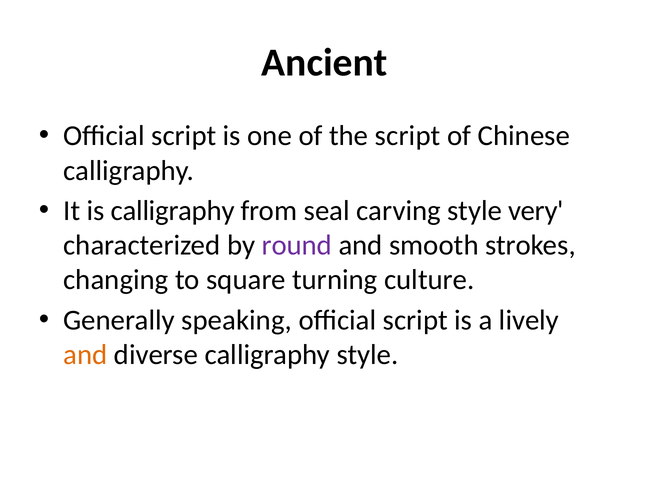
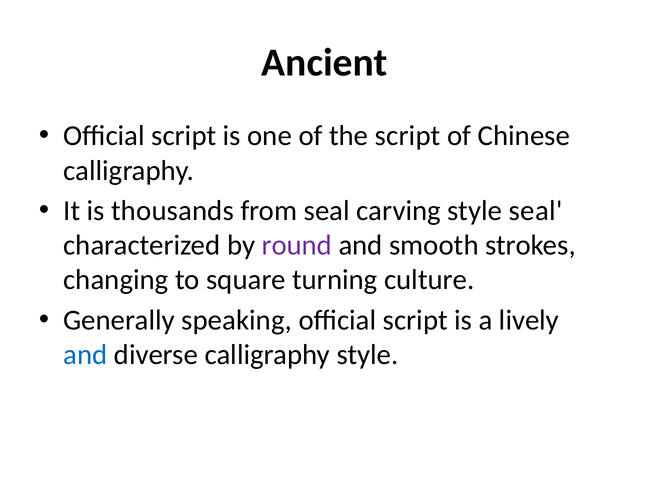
is calligraphy: calligraphy -> thousands
style very: very -> seal
and at (85, 355) colour: orange -> blue
